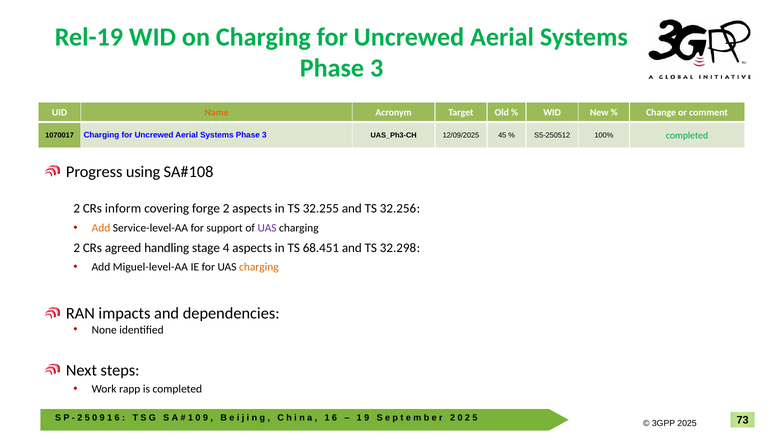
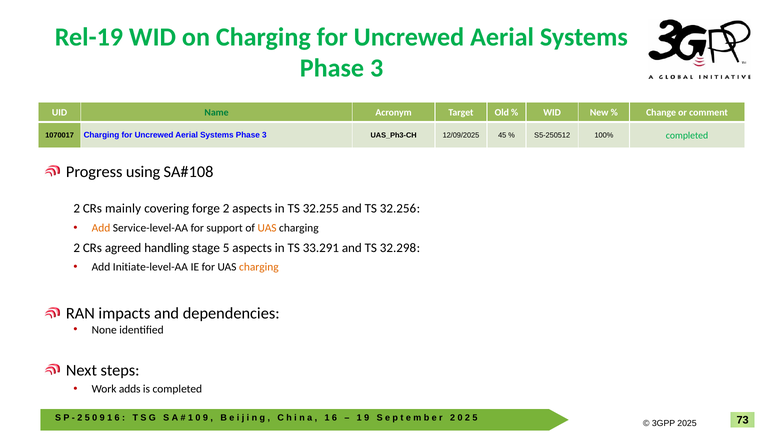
Name colour: orange -> green
inform: inform -> mainly
UAS at (267, 228) colour: purple -> orange
stage 4: 4 -> 5
68.451: 68.451 -> 33.291
Miguel-level-AA: Miguel-level-AA -> Initiate-level-AA
rapp: rapp -> adds
